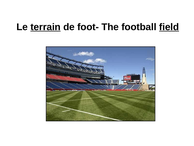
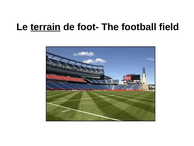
field underline: present -> none
